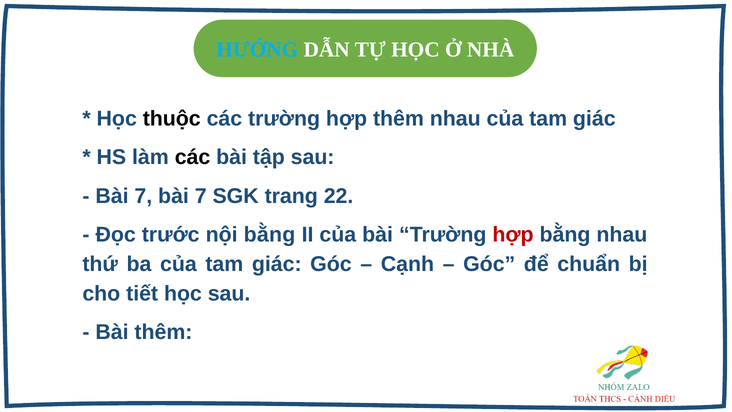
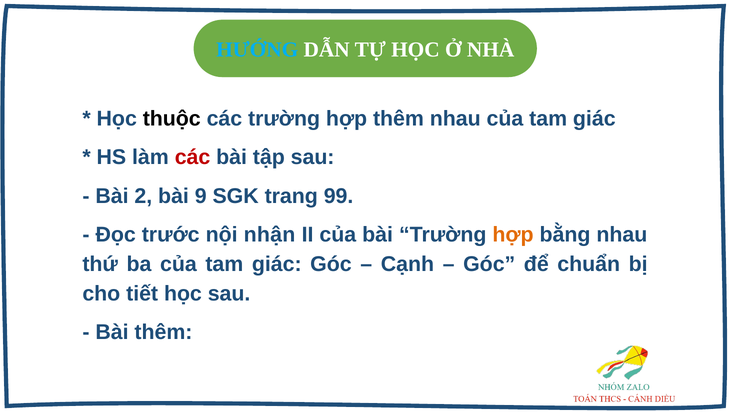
các at (193, 157) colour: black -> red
7 at (143, 196): 7 -> 2
7 at (201, 196): 7 -> 9
22: 22 -> 99
nội bằng: bằng -> nhận
hợp at (513, 235) colour: red -> orange
